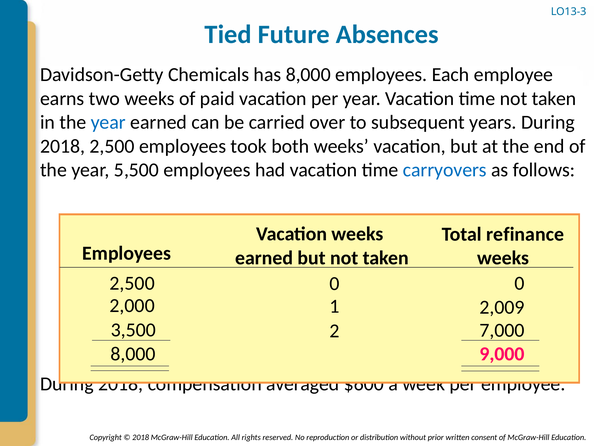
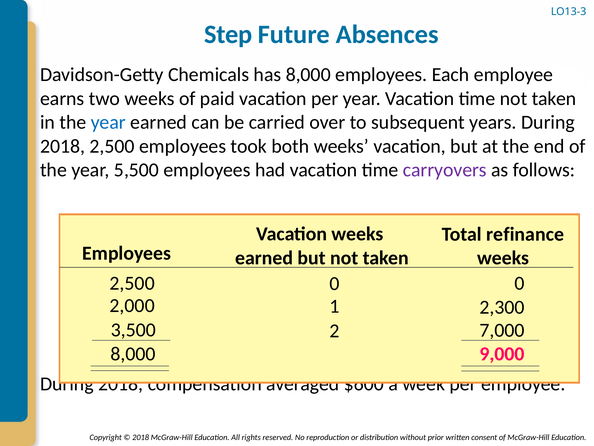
Tied: Tied -> Step
carryovers colour: blue -> purple
2,009: 2,009 -> 2,300
